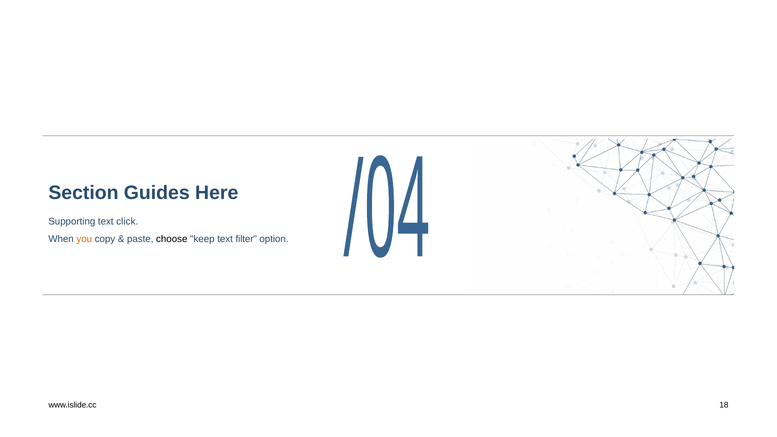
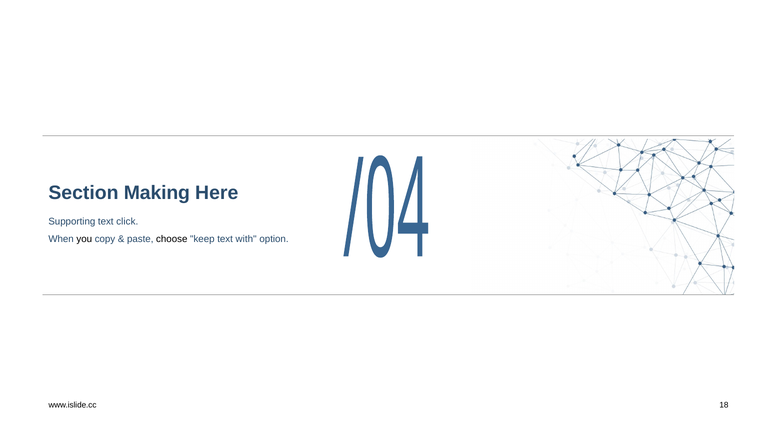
Guides: Guides -> Making
you colour: orange -> black
filter: filter -> with
